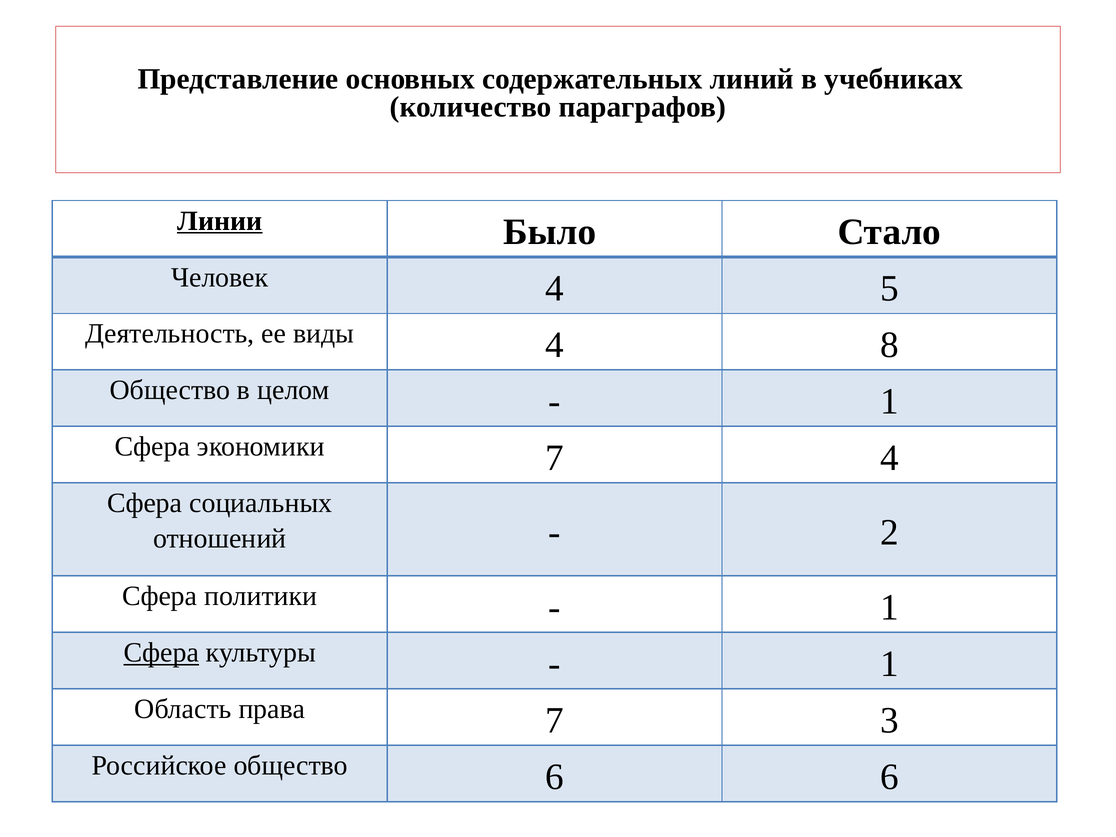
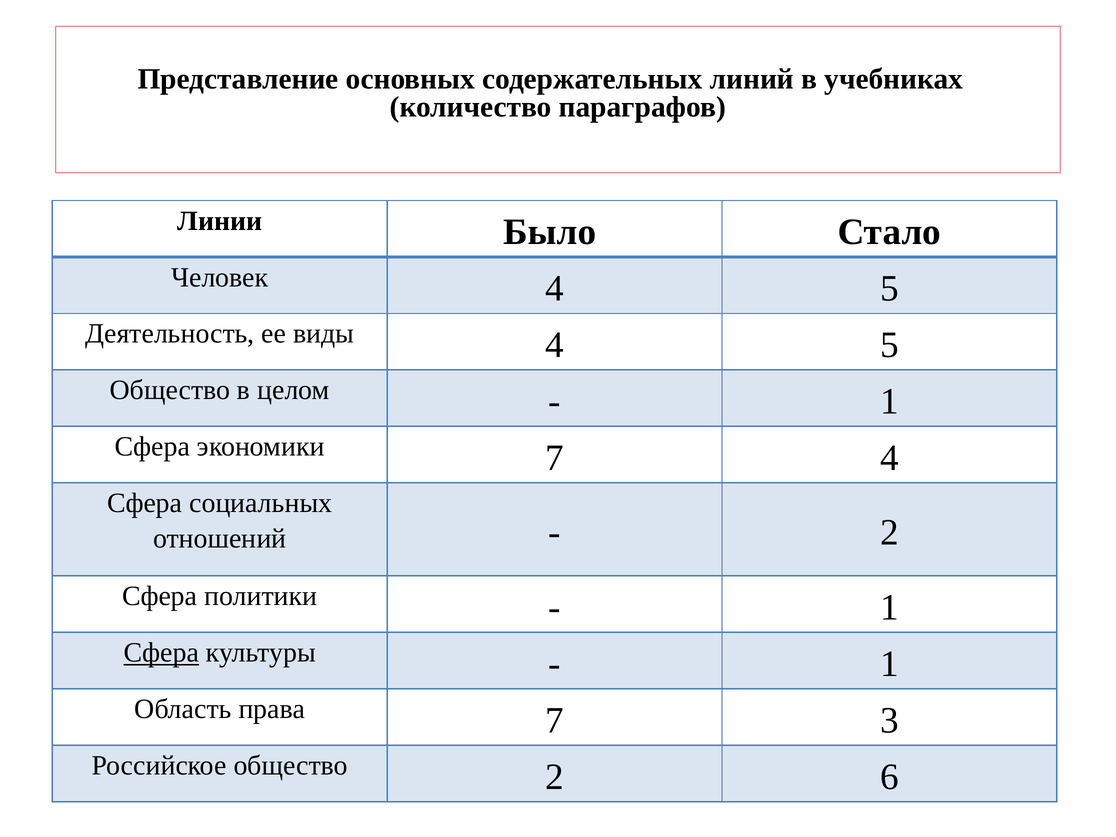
Линии underline: present -> none
виды 4 8: 8 -> 5
общество 6: 6 -> 2
